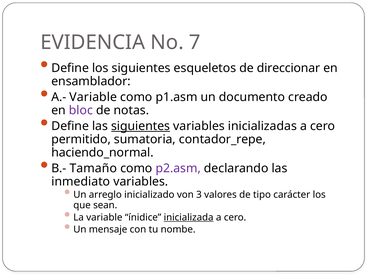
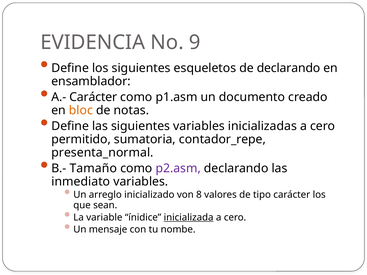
7: 7 -> 9
de direccionar: direccionar -> declarando
A.- Variable: Variable -> Carácter
bloc colour: purple -> orange
siguientes at (141, 126) underline: present -> none
haciendo_normal: haciendo_normal -> presenta_normal
3: 3 -> 8
